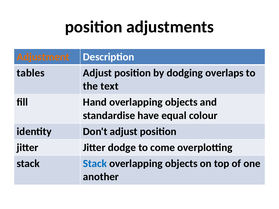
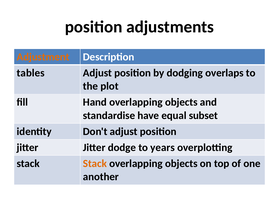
text: text -> plot
colour: colour -> subset
come: come -> years
Stack at (95, 164) colour: blue -> orange
